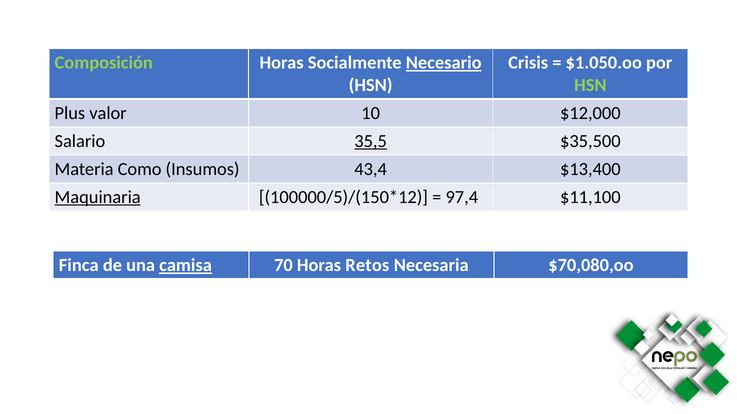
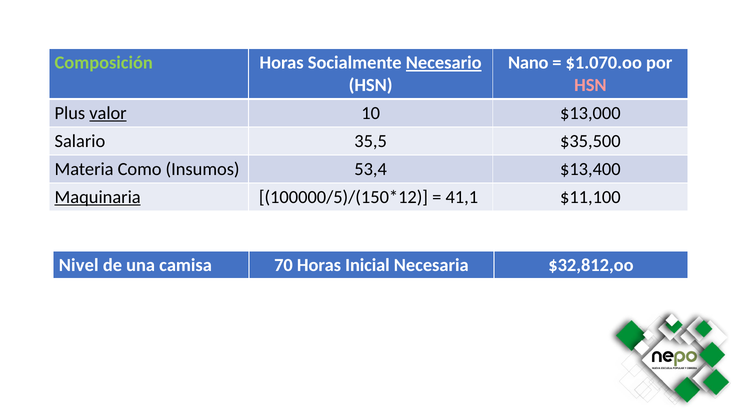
Crisis: Crisis -> Nano
$1.050.oo: $1.050.oo -> $1.070.oo
HSN at (590, 85) colour: light green -> pink
valor underline: none -> present
$12,000: $12,000 -> $13,000
35,5 underline: present -> none
43,4: 43,4 -> 53,4
97,4: 97,4 -> 41,1
Finca: Finca -> Nivel
camisa underline: present -> none
Retos: Retos -> Inicial
$70,080,oo: $70,080,oo -> $32,812,oo
